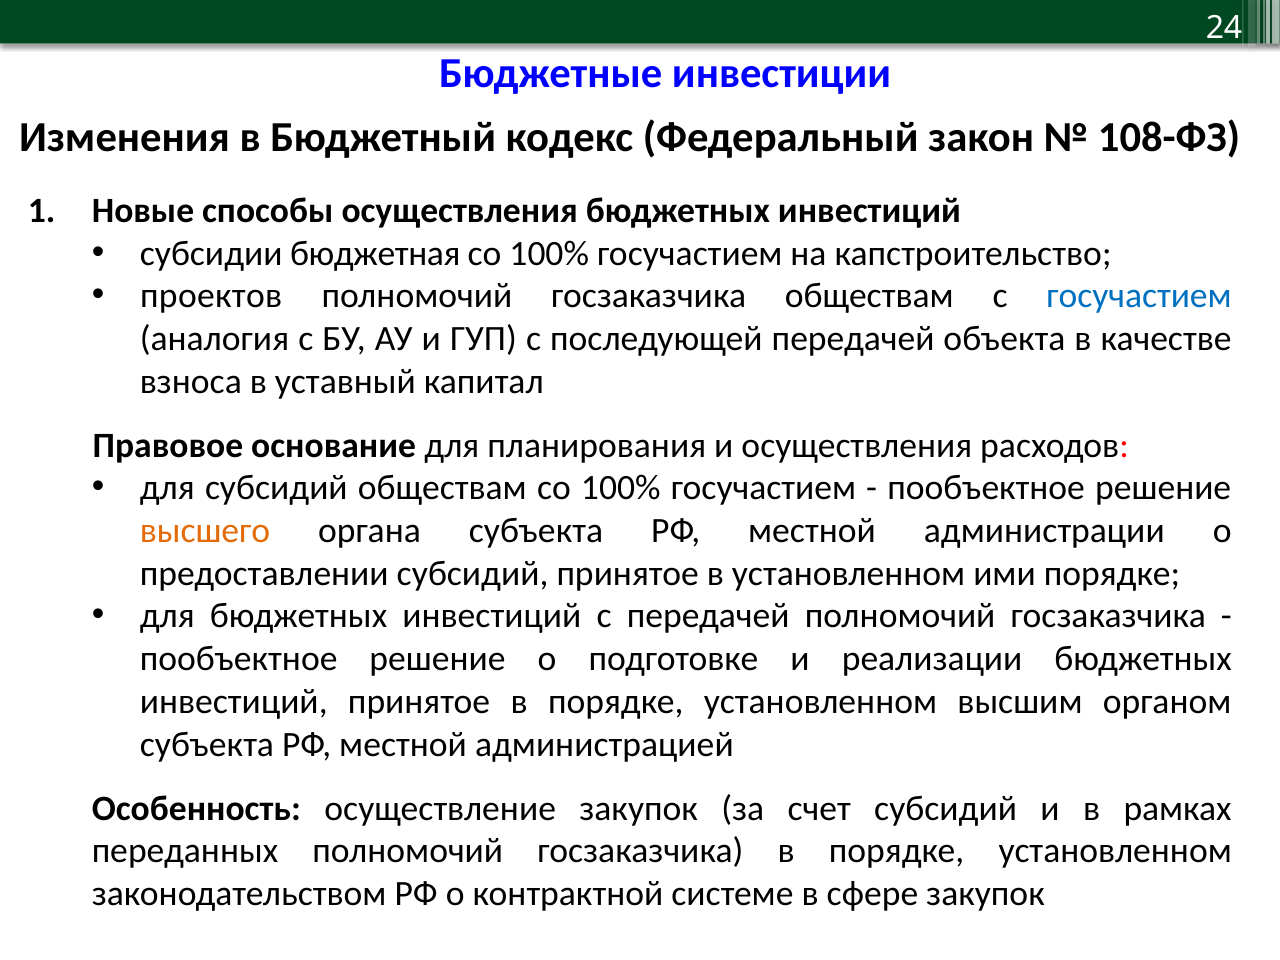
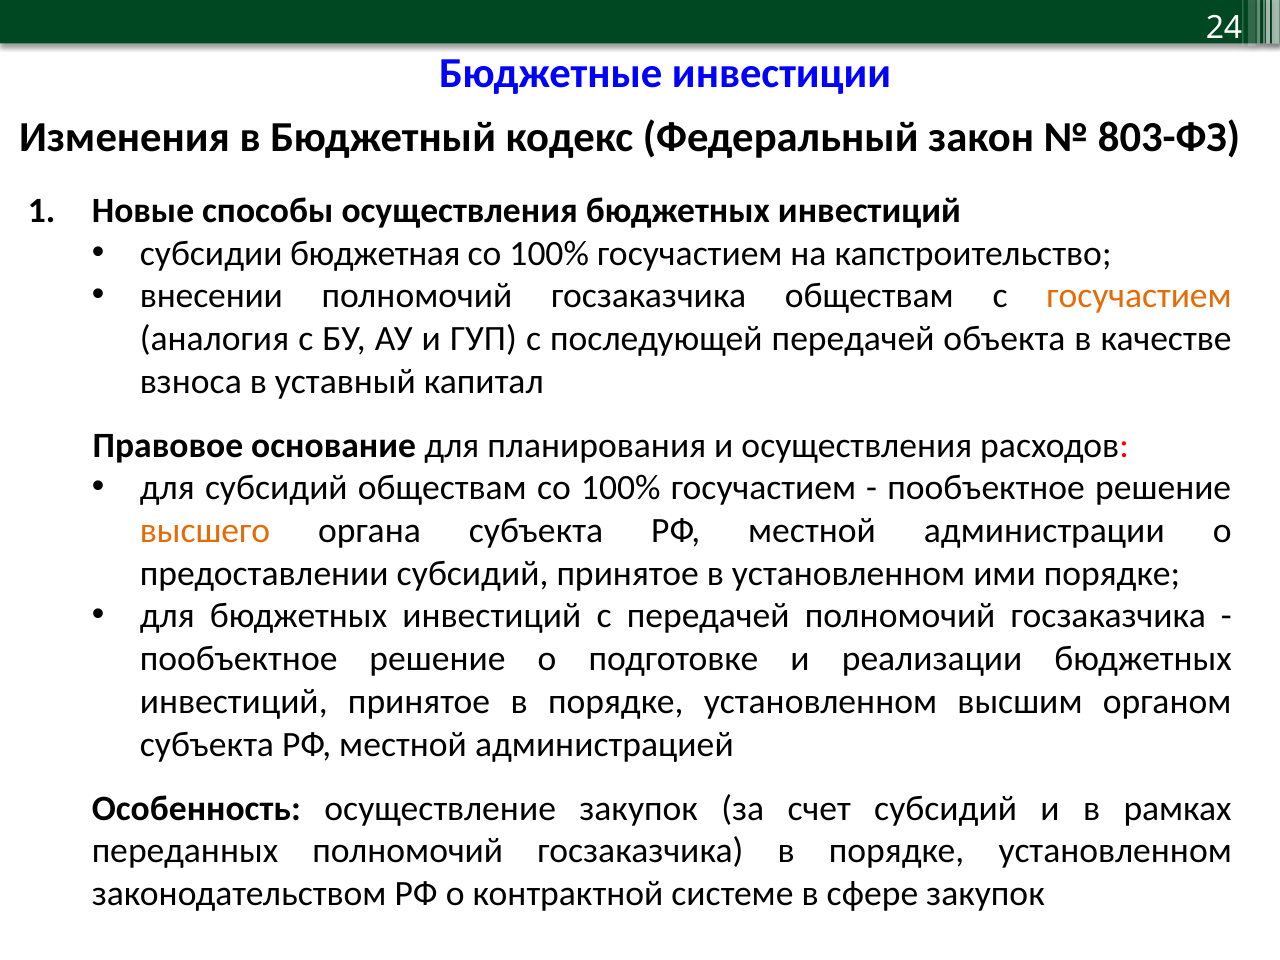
108-ФЗ: 108-ФЗ -> 803-ФЗ
проектов: проектов -> внесении
госучастием at (1139, 296) colour: blue -> orange
